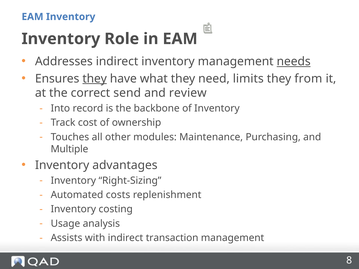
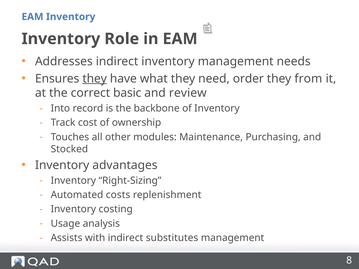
needs underline: present -> none
limits: limits -> order
send: send -> basic
Multiple: Multiple -> Stocked
transaction: transaction -> substitutes
